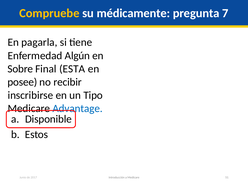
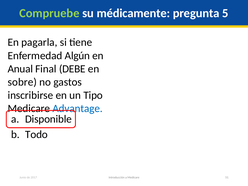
Compruebe colour: yellow -> light green
7: 7 -> 5
Sobre: Sobre -> Anual
ESTA: ESTA -> DEBE
posee: posee -> sobre
recibir: recibir -> gastos
Estos: Estos -> Todo
